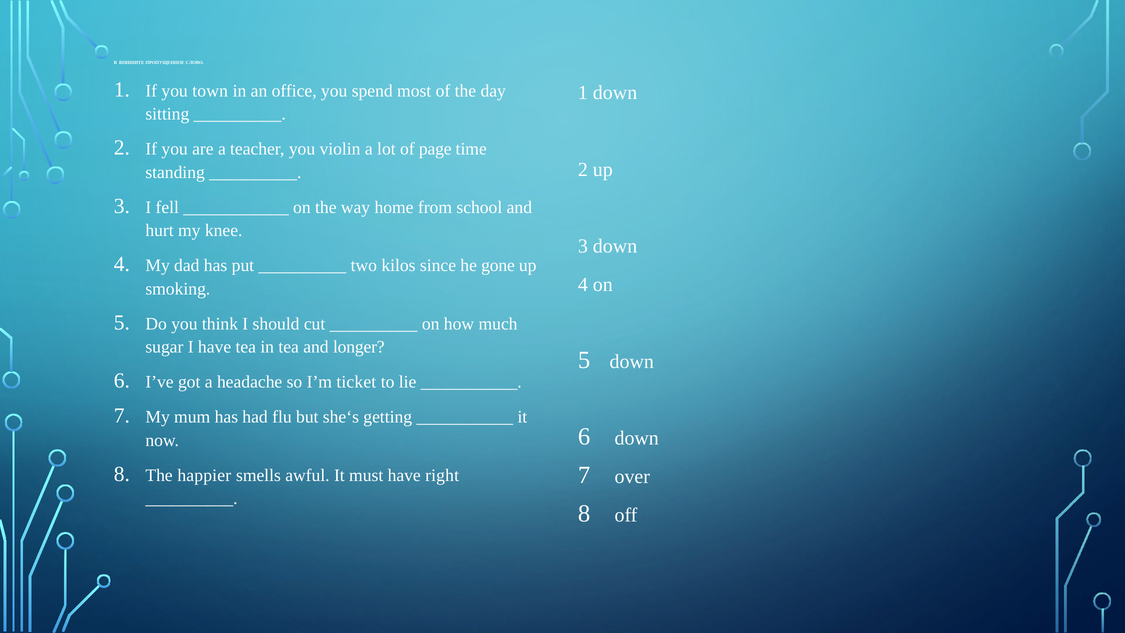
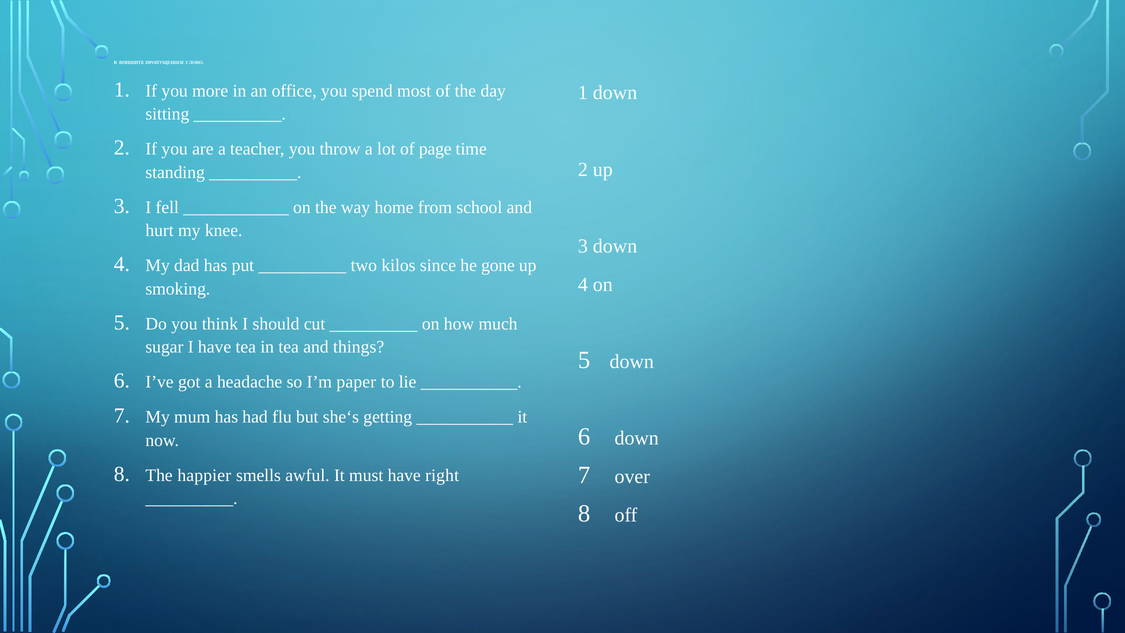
town: town -> more
violin: violin -> throw
longer: longer -> things
ticket: ticket -> paper
